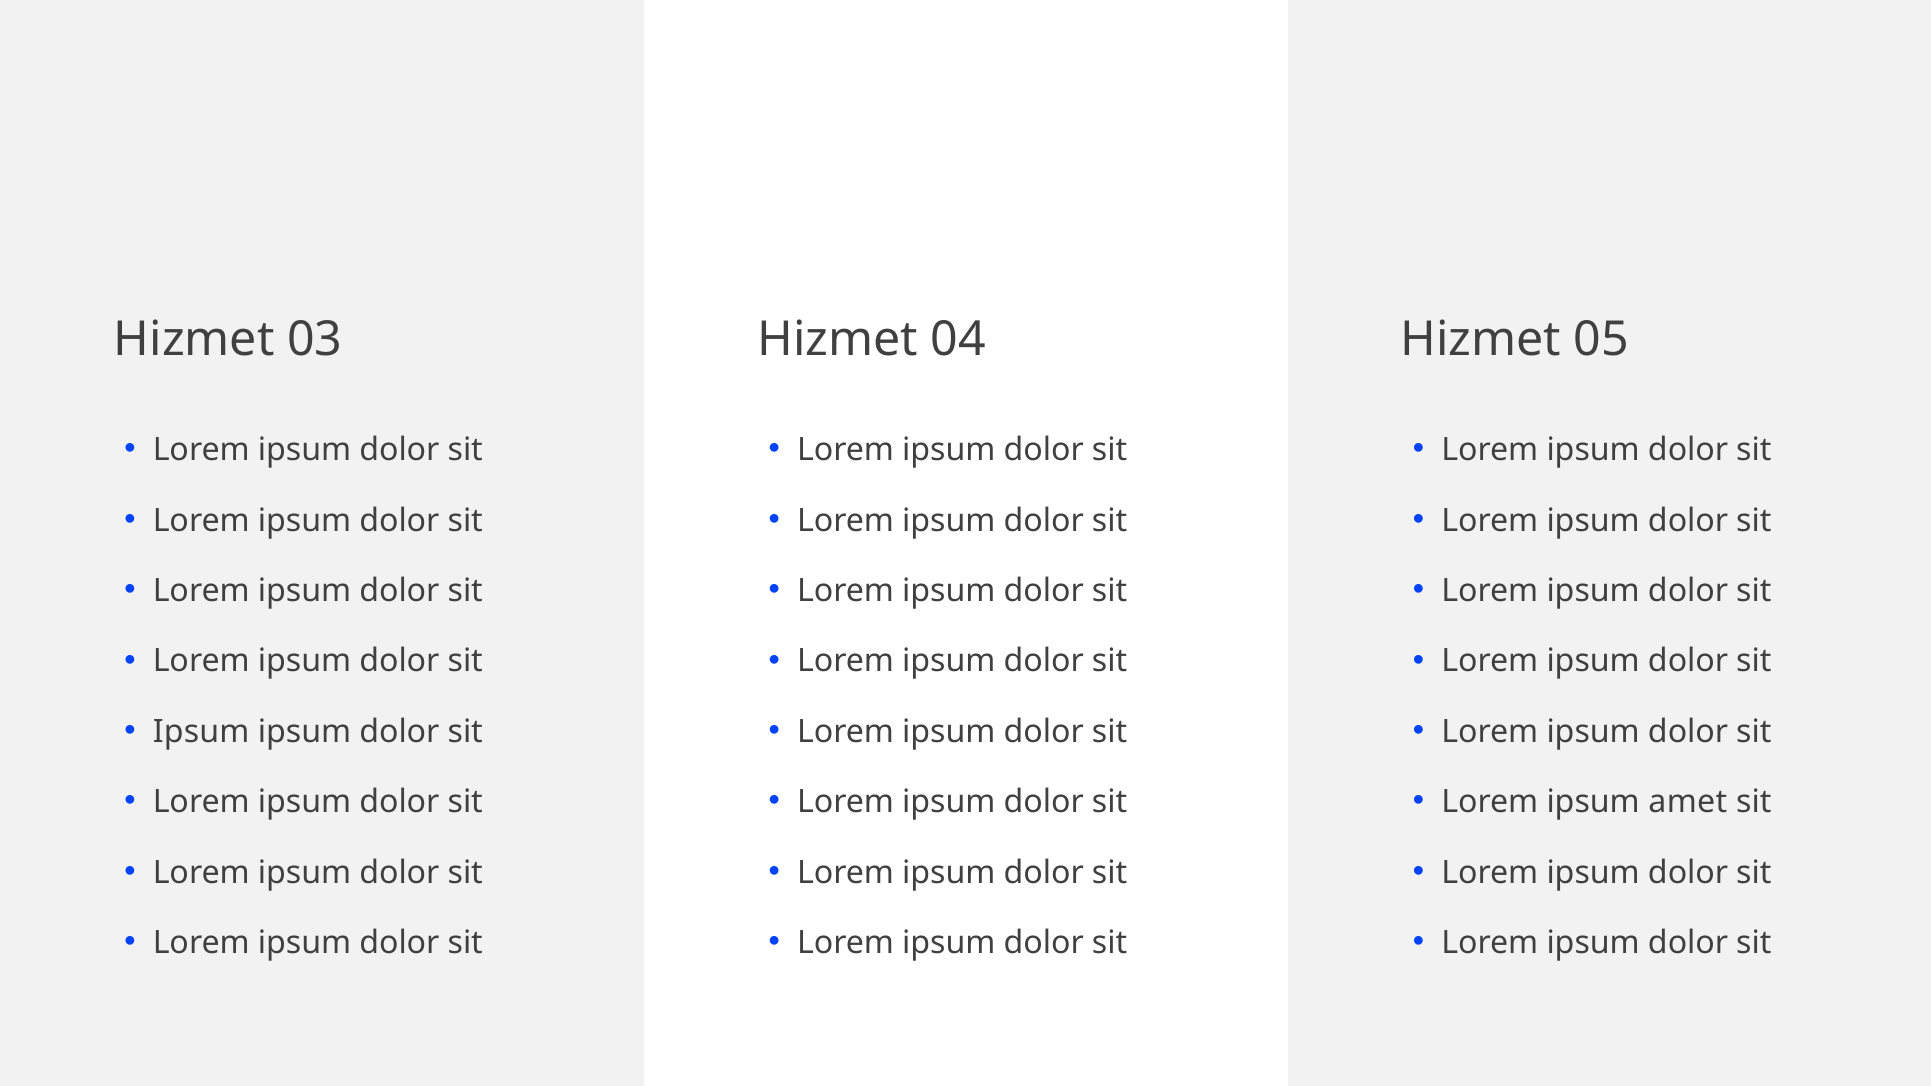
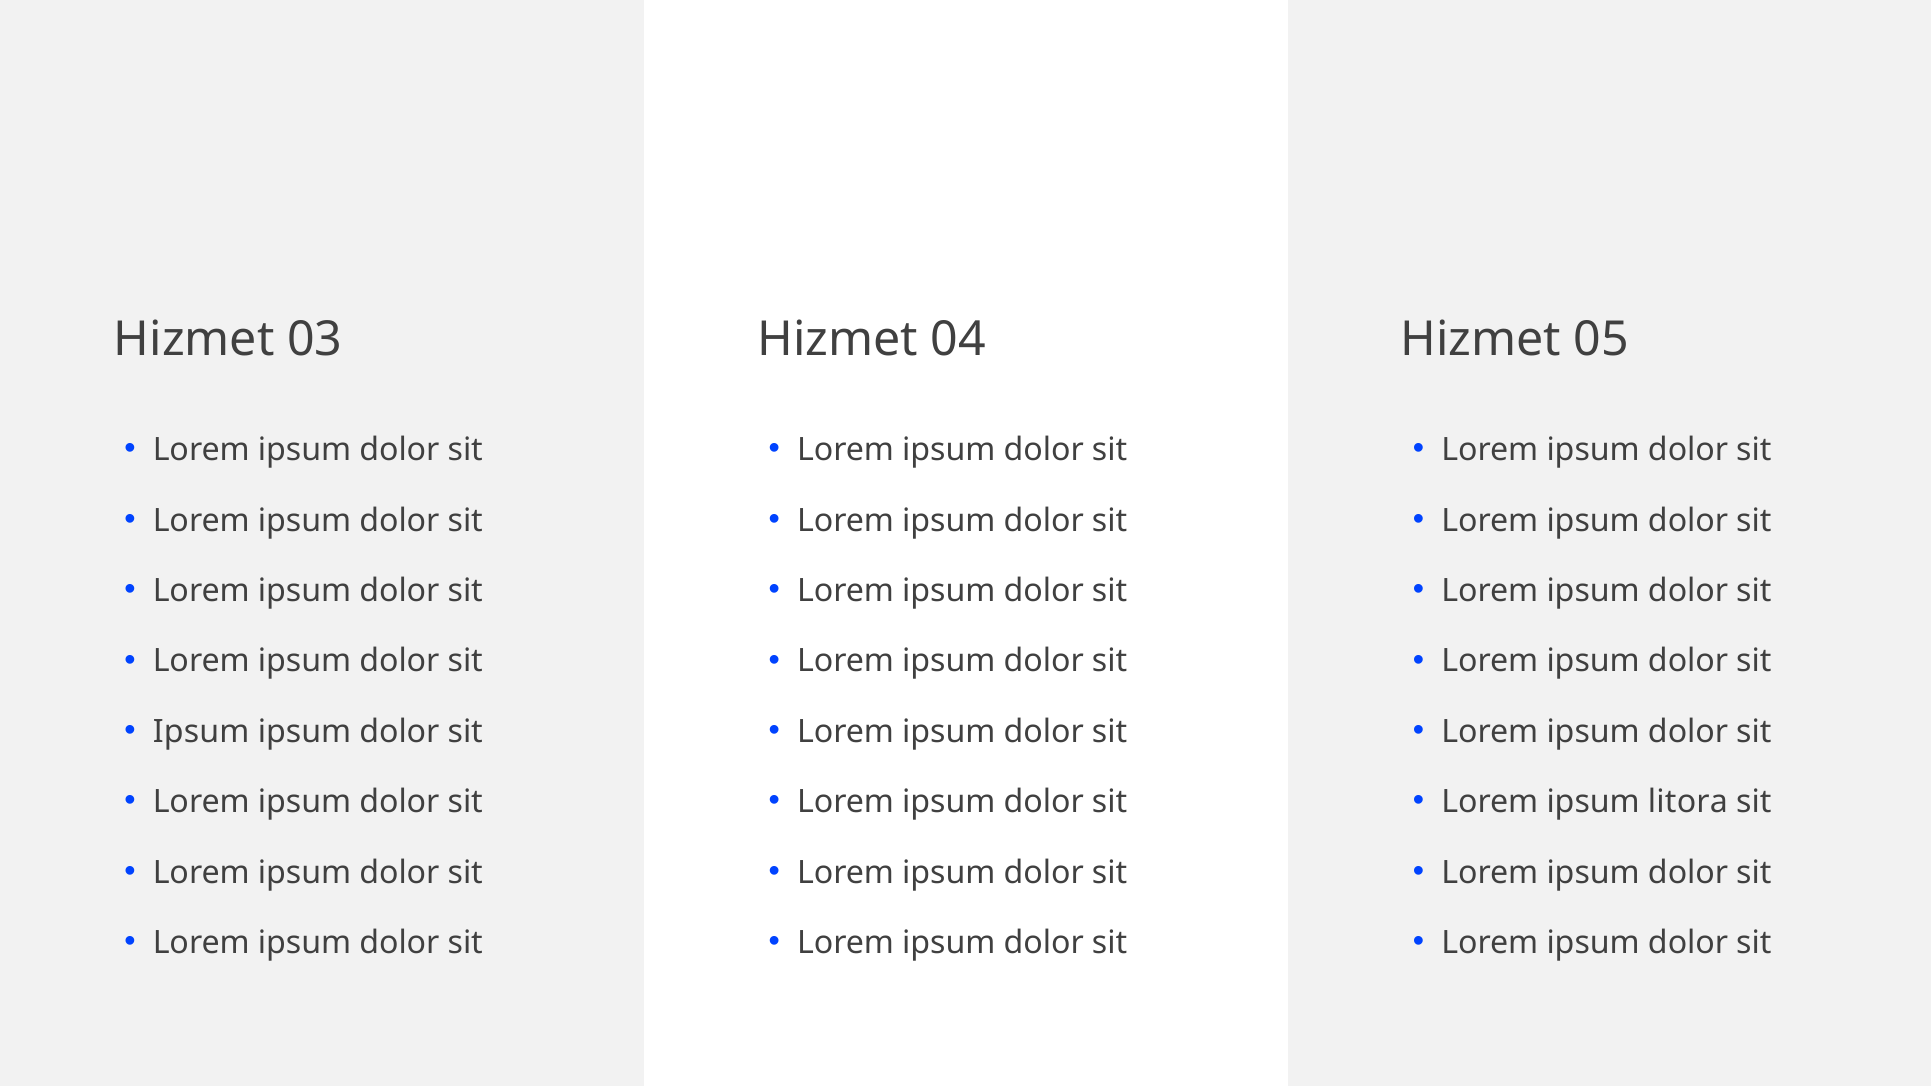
amet: amet -> litora
